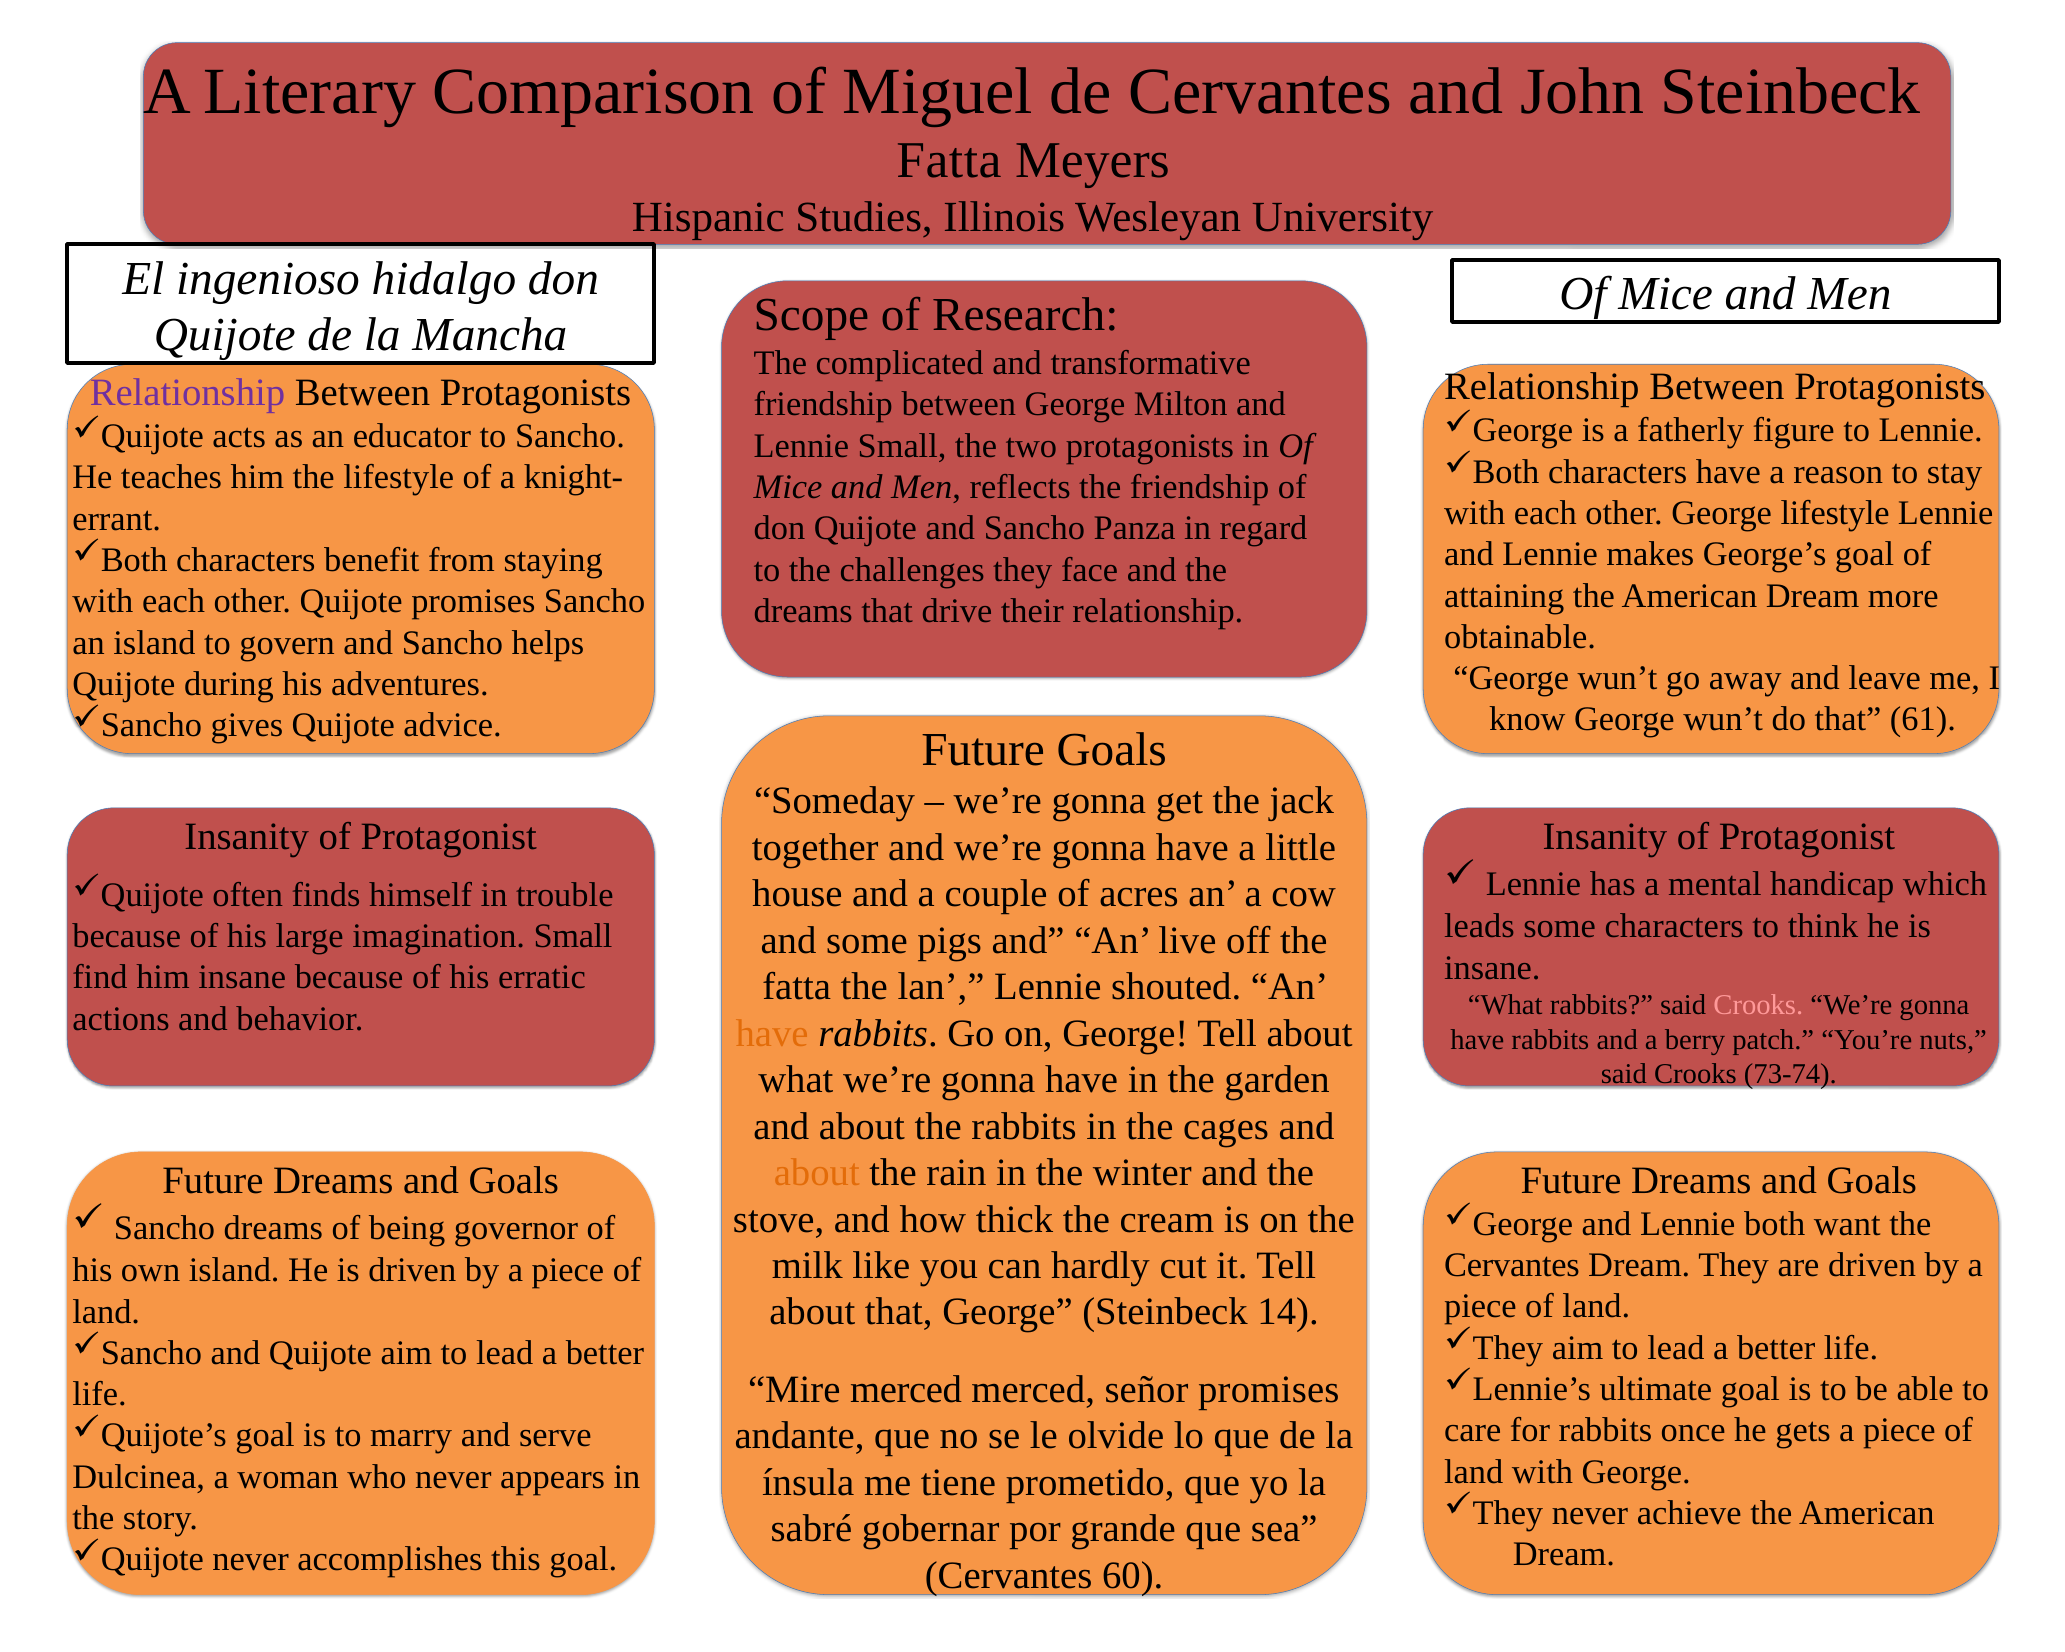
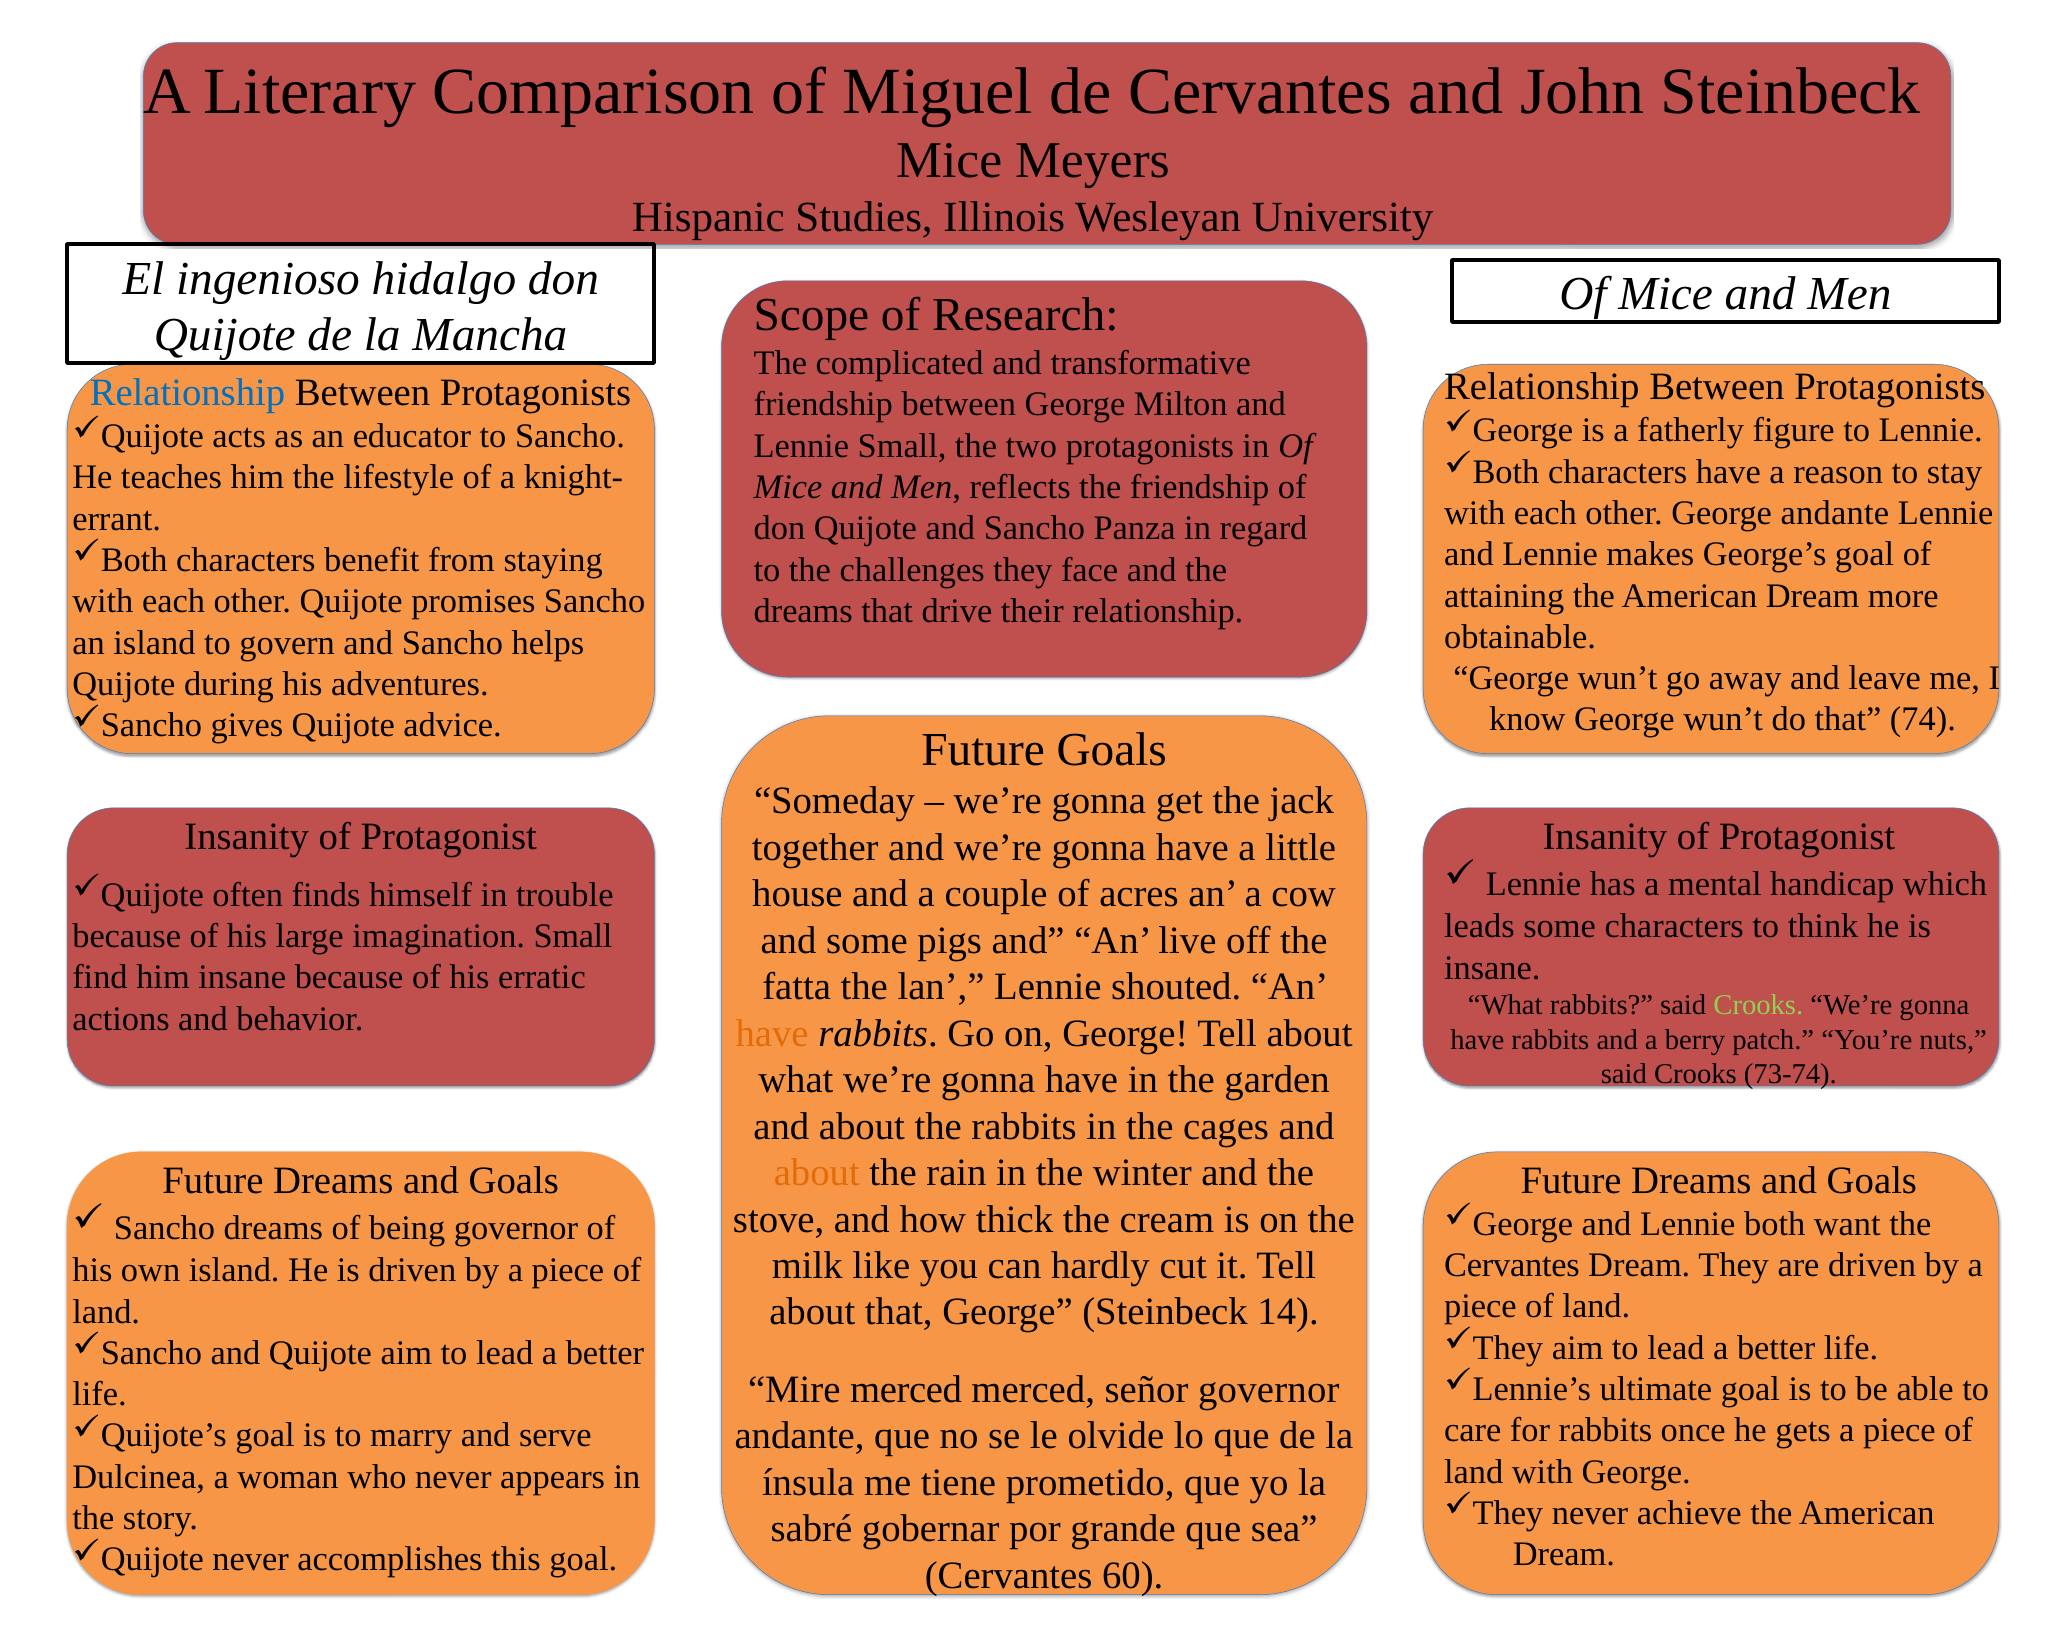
Fatta at (949, 161): Fatta -> Mice
Relationship at (188, 393) colour: purple -> blue
George lifestyle: lifestyle -> andante
61: 61 -> 74
Crooks at (1758, 1005) colour: pink -> light green
señor promises: promises -> governor
